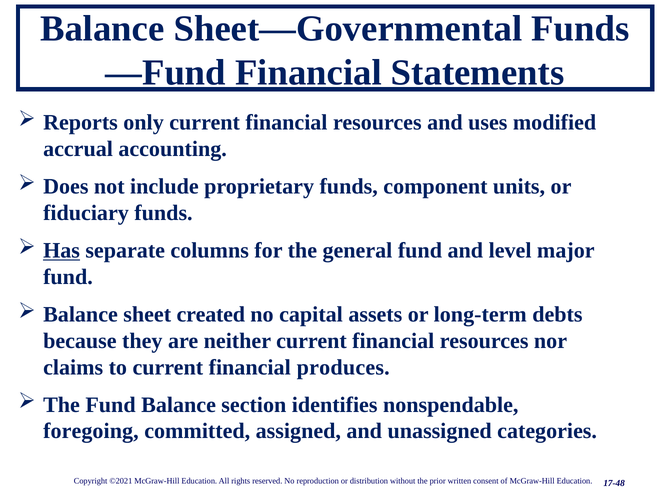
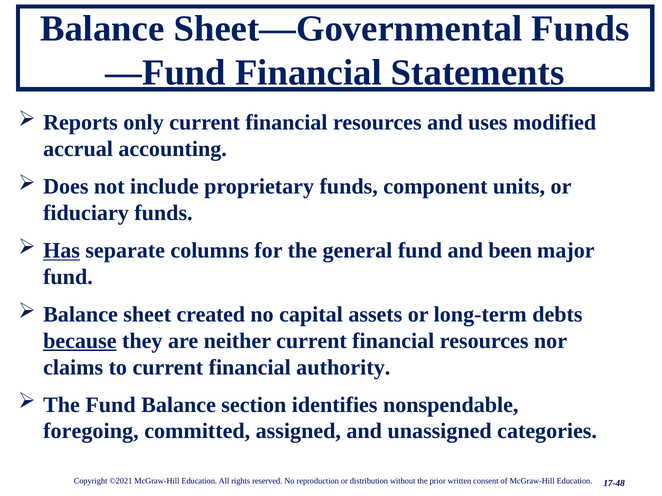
level: level -> been
because underline: none -> present
produces: produces -> authority
